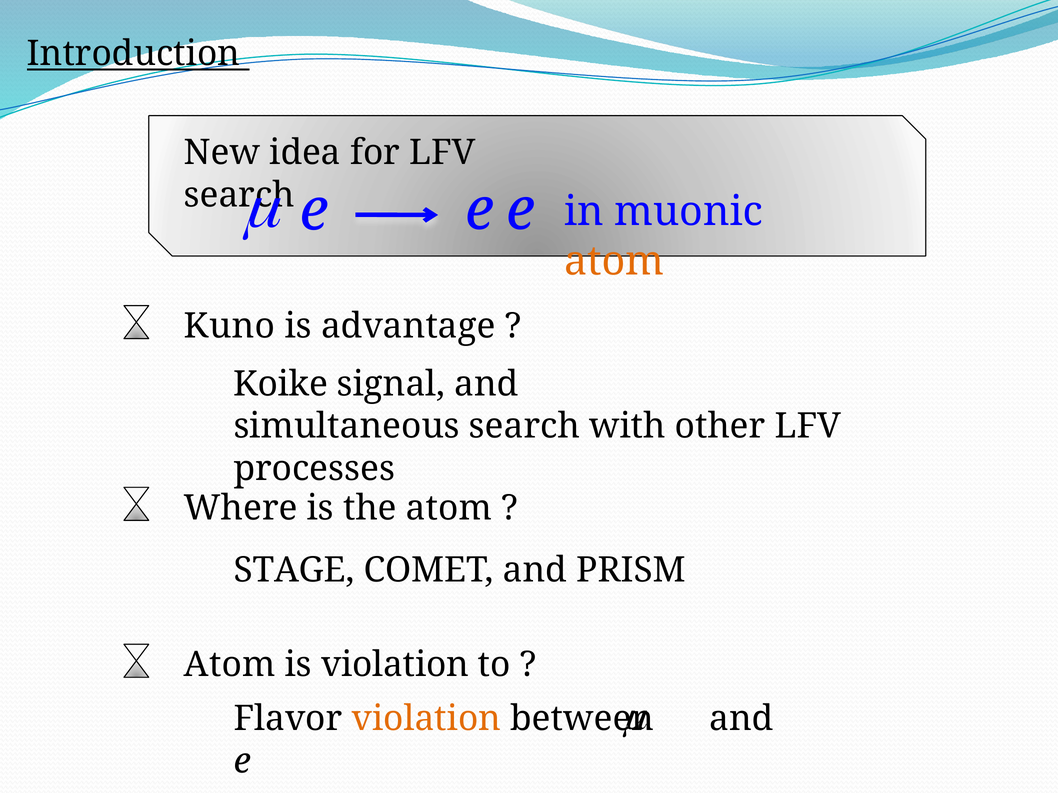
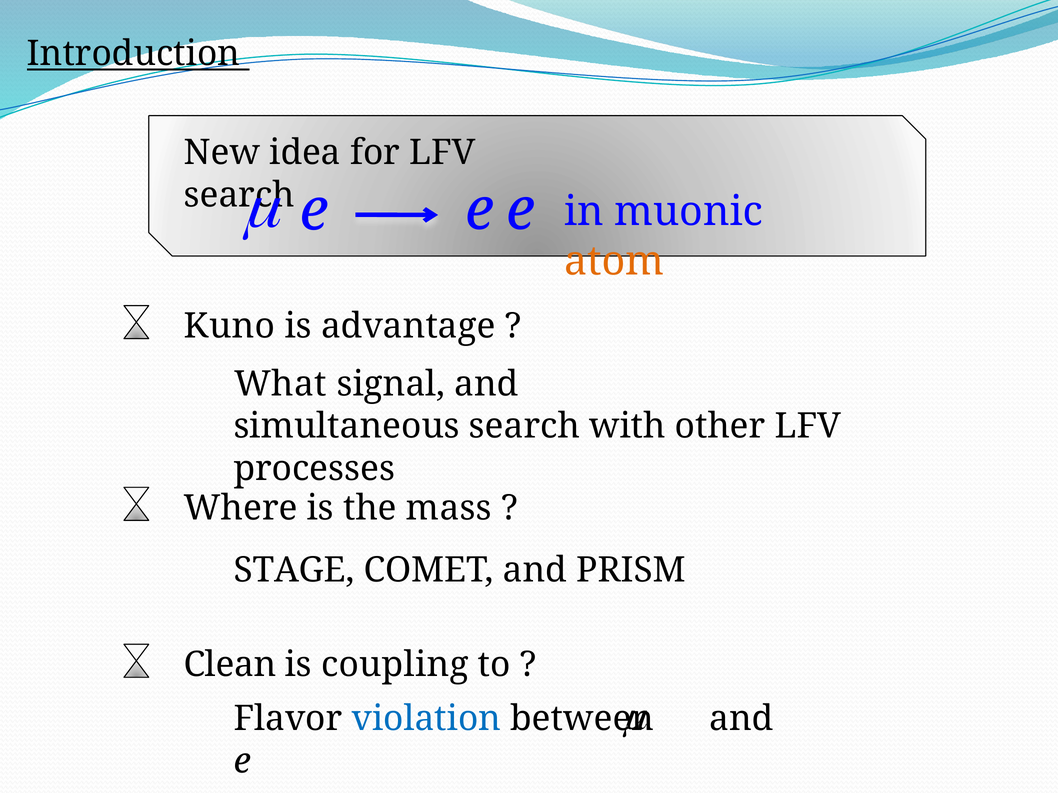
Koike: Koike -> What
the atom: atom -> mass
Atom at (230, 665): Atom -> Clean
is violation: violation -> coupling
violation at (426, 719) colour: orange -> blue
